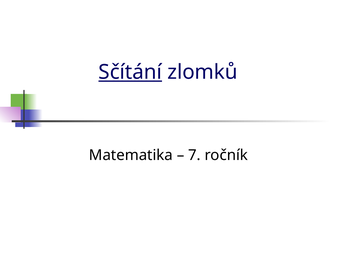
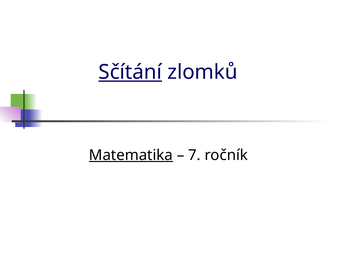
Matematika underline: none -> present
